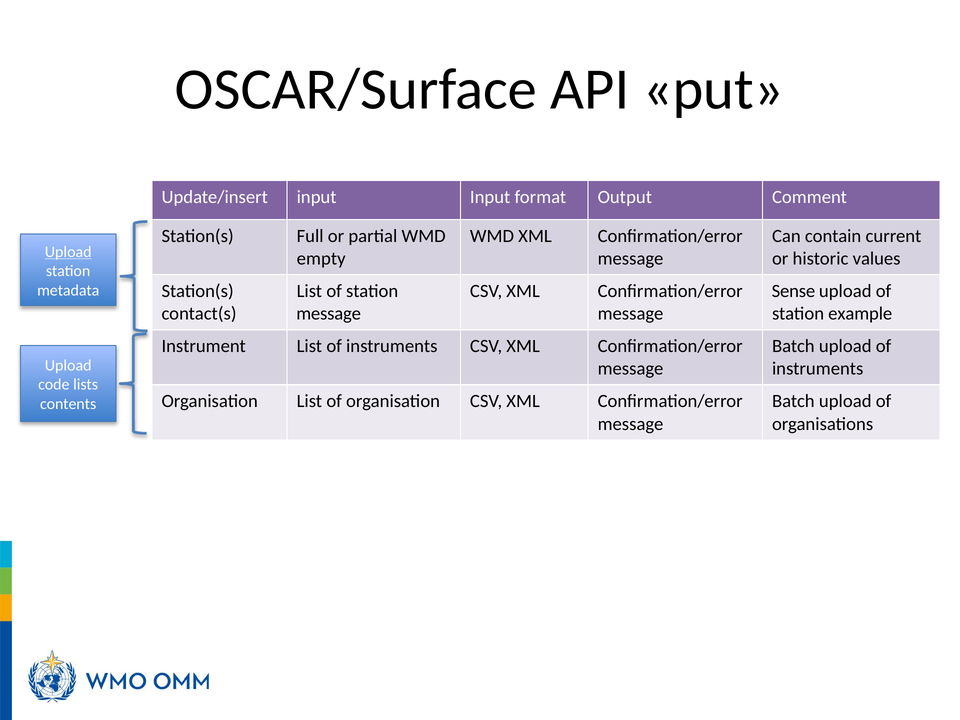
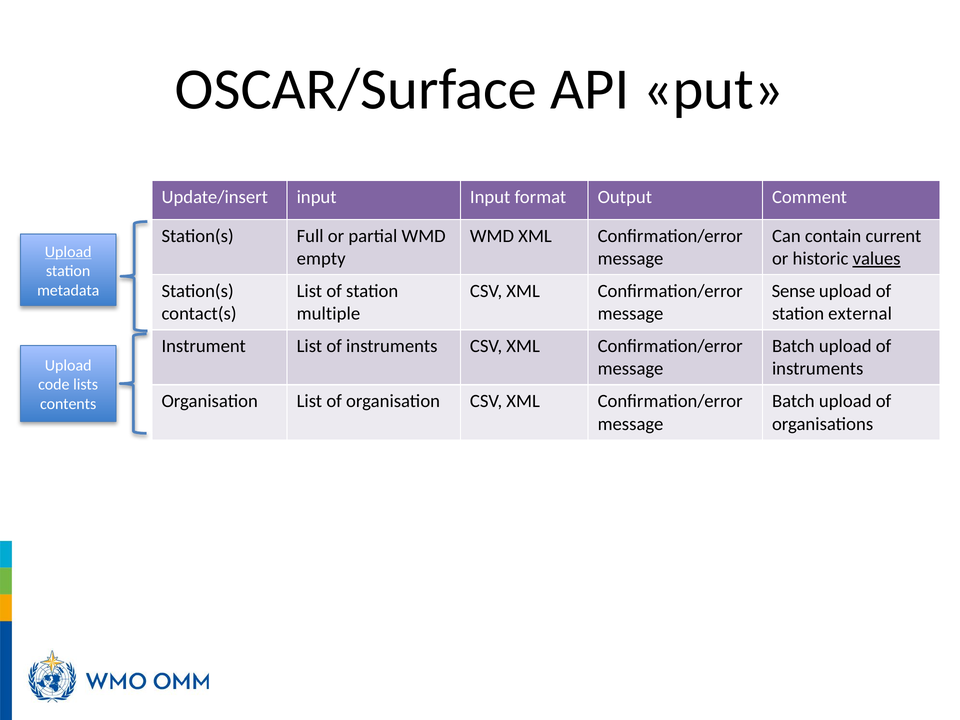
values underline: none -> present
message at (329, 314): message -> multiple
example: example -> external
